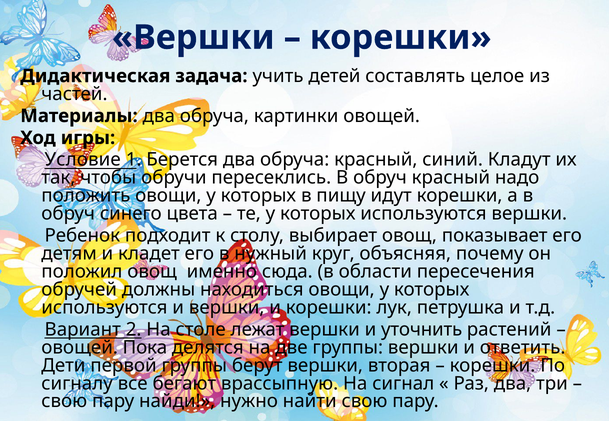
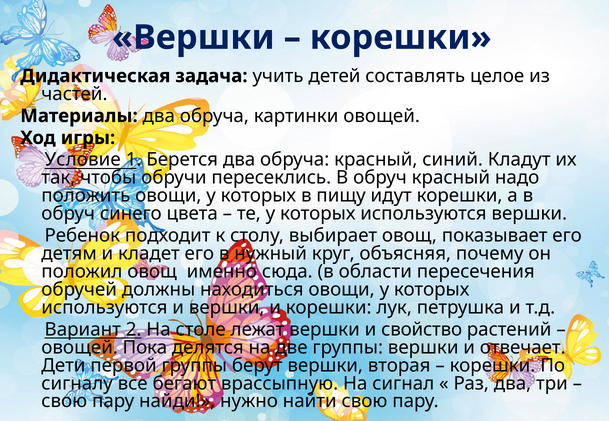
уточнить: уточнить -> свойство
ответить: ответить -> отвечает
